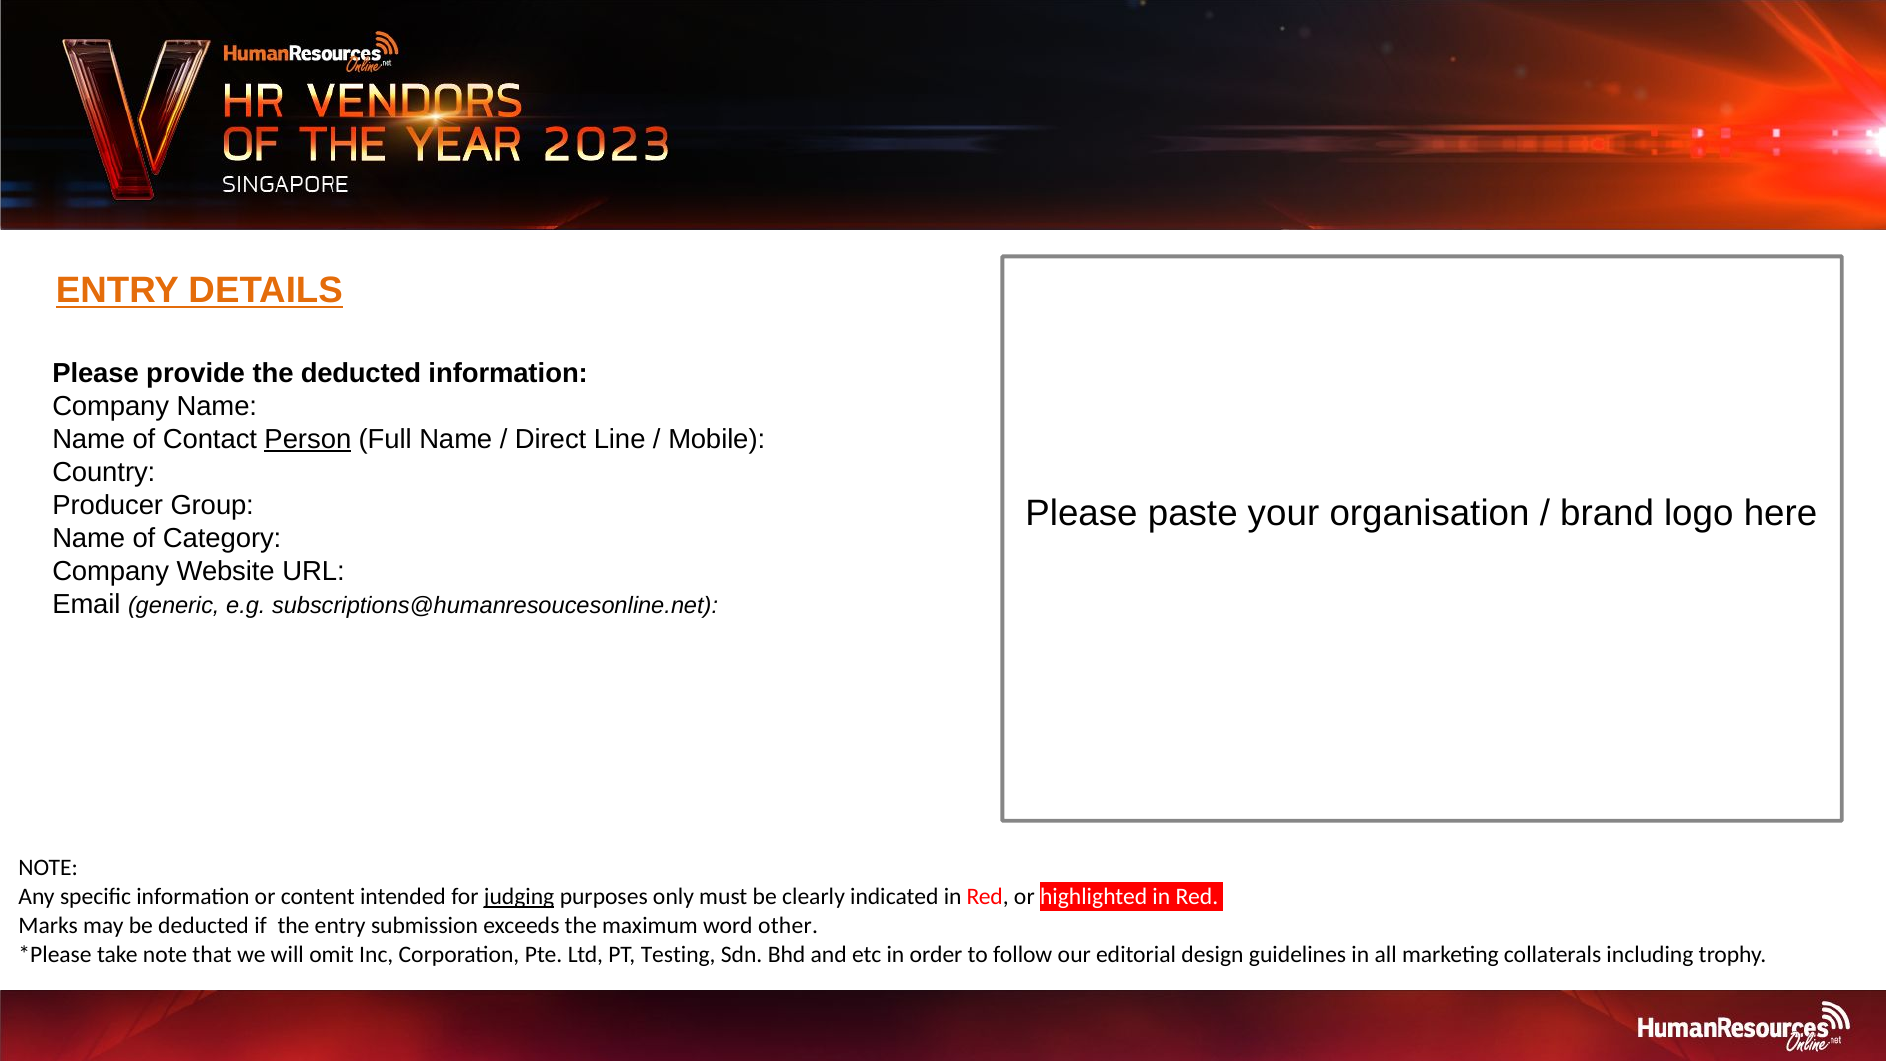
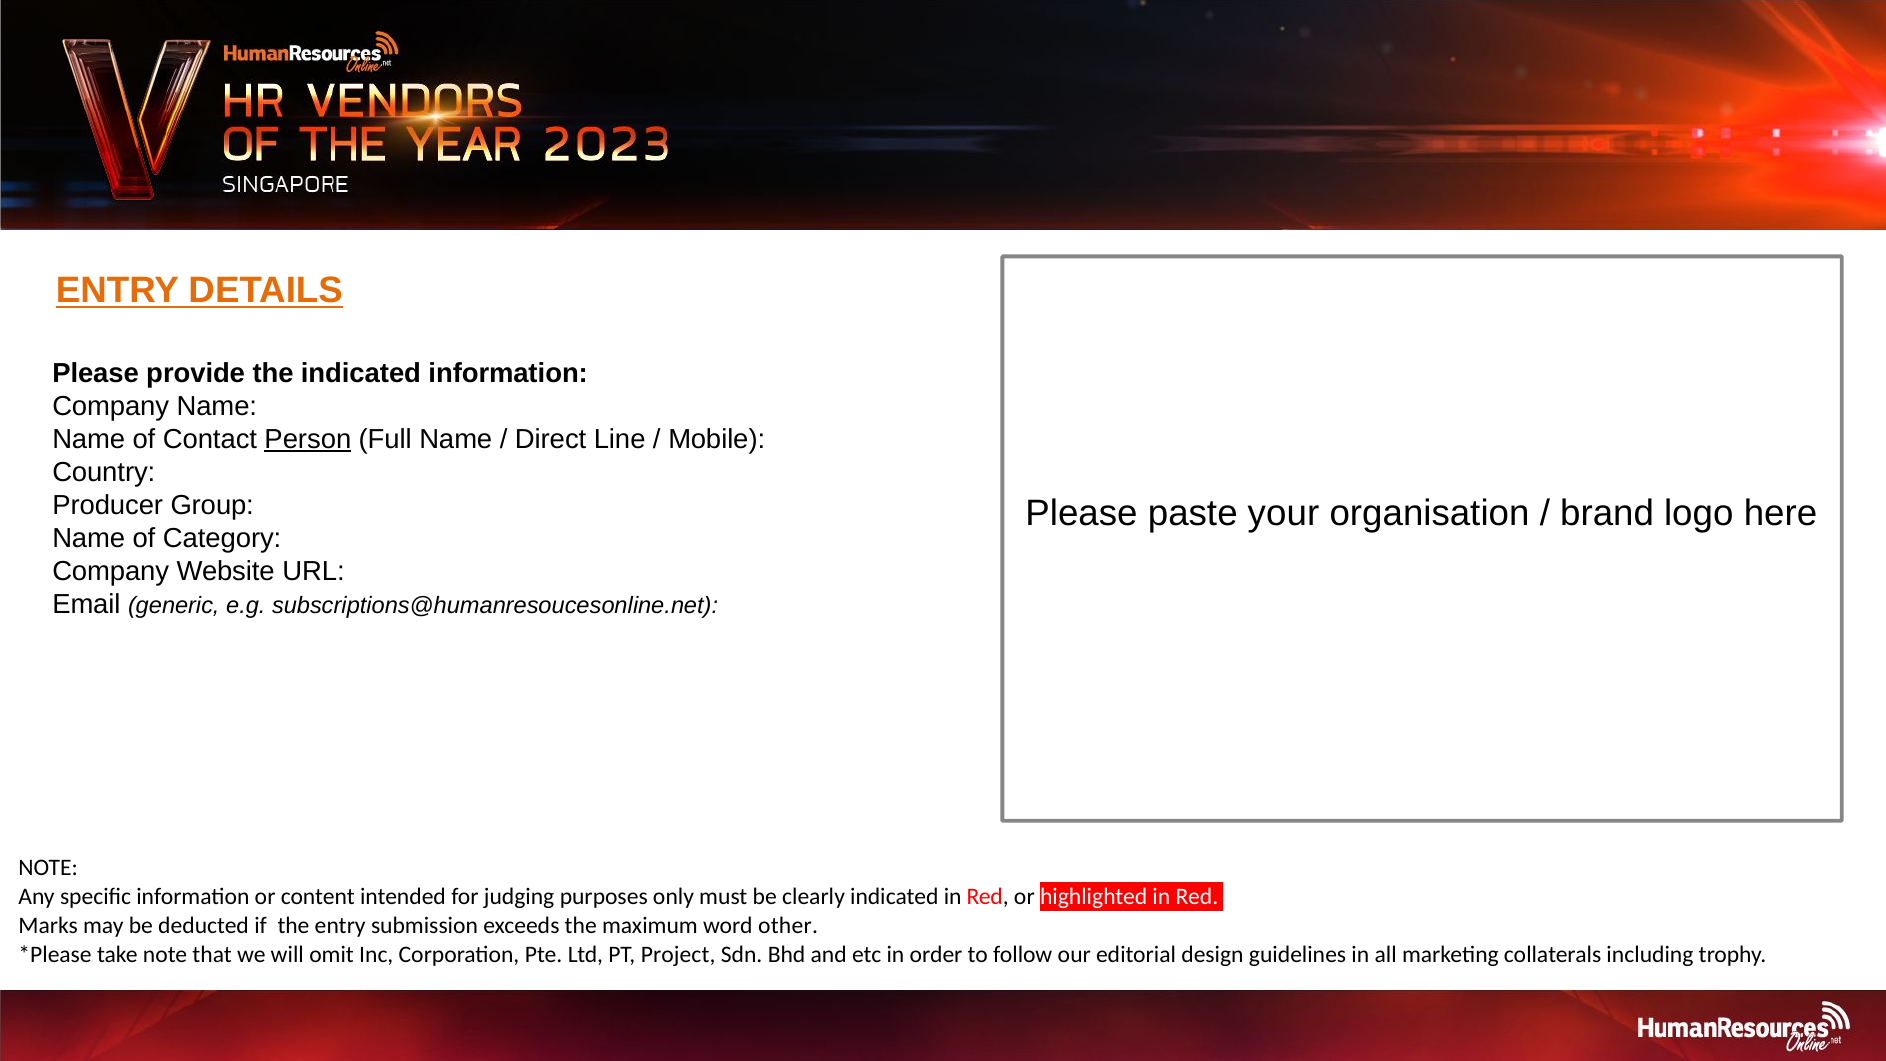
the deducted: deducted -> indicated
judging underline: present -> none
Testing: Testing -> Project
